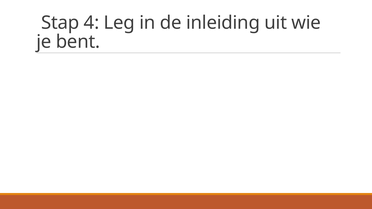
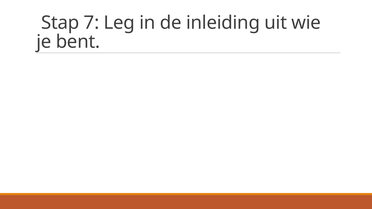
4: 4 -> 7
